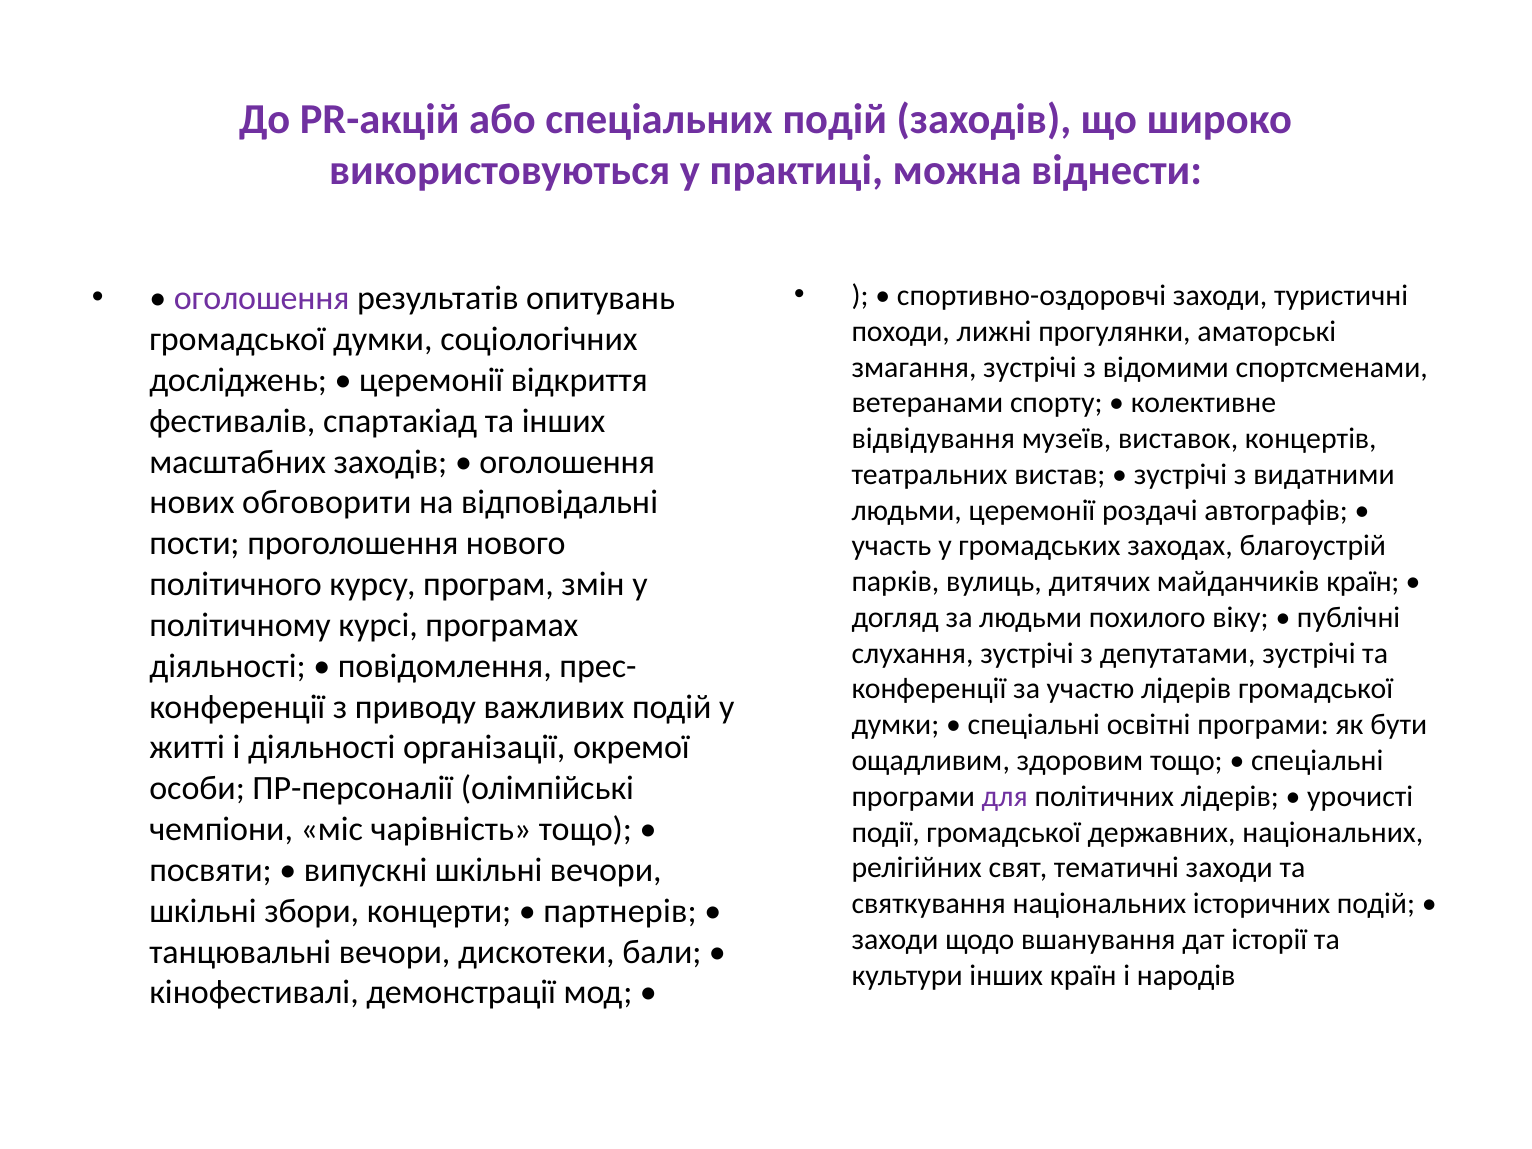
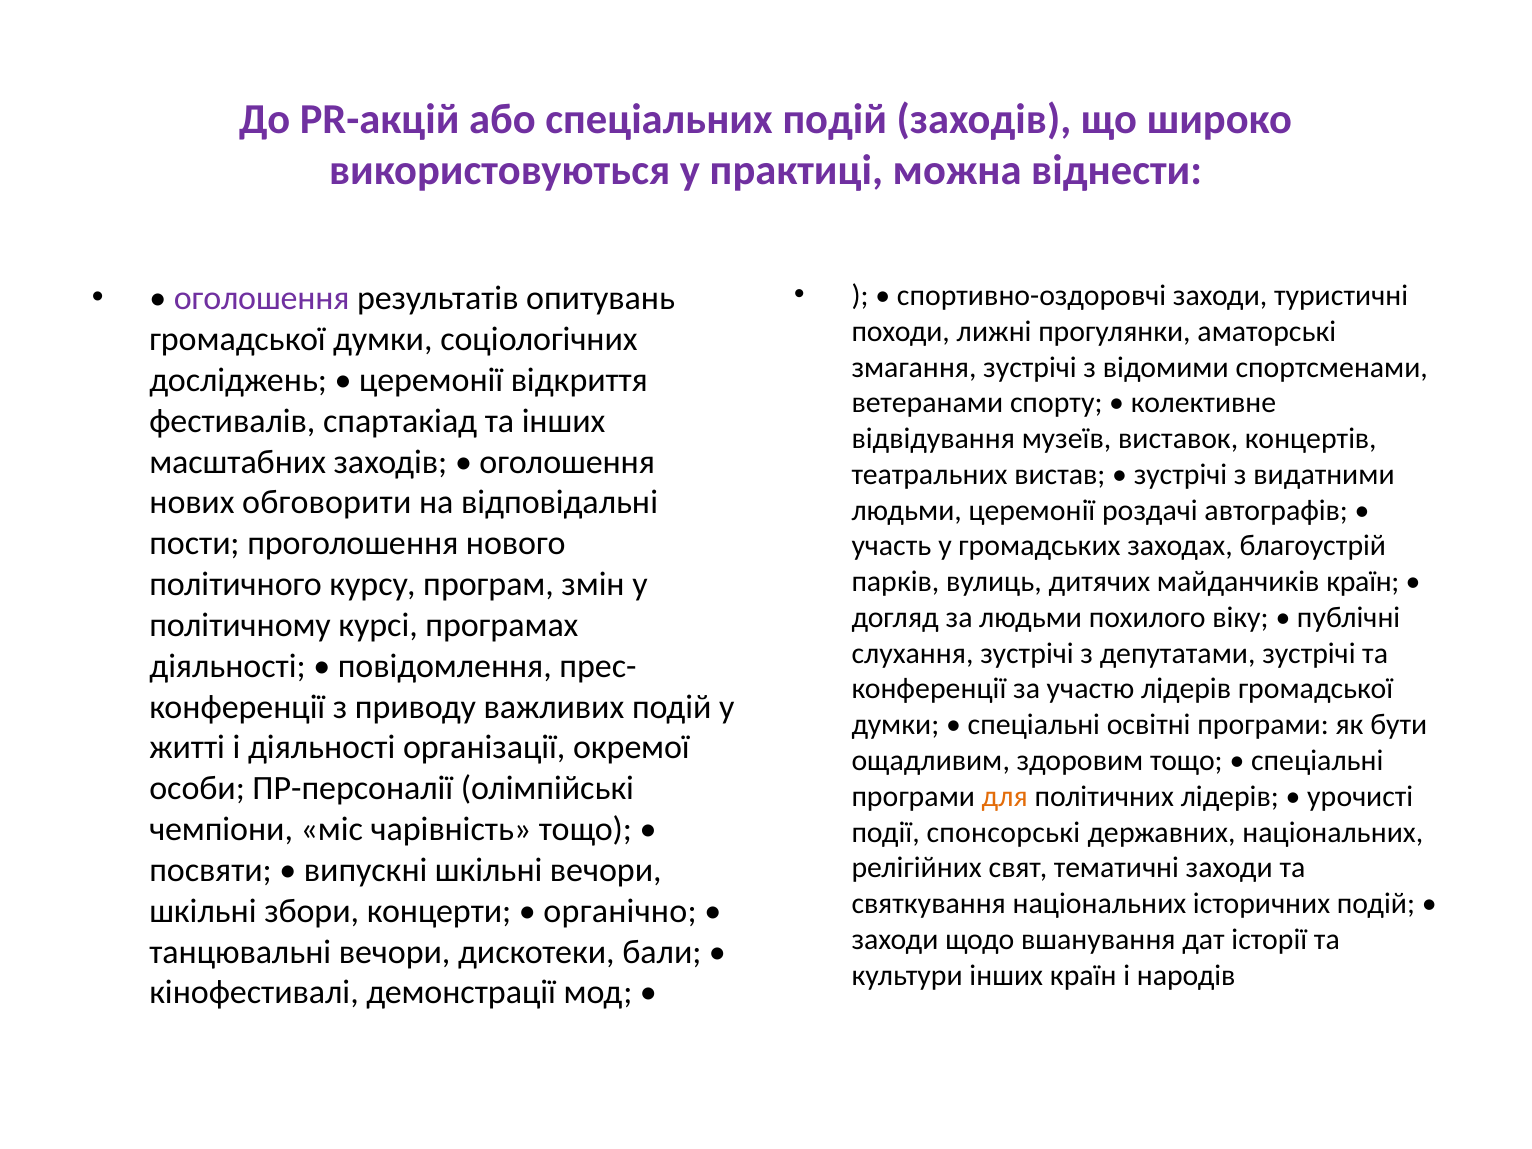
для colour: purple -> orange
події громадської: громадської -> спонсорські
партнерів: партнерів -> органічно
